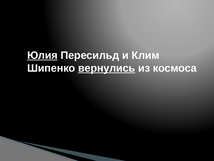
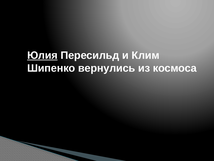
вернулись underline: present -> none
